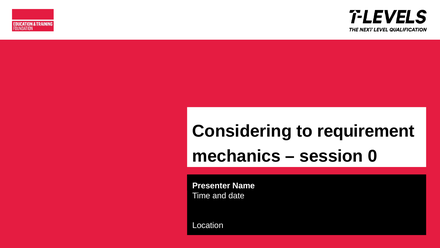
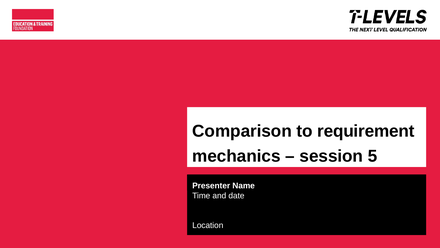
Considering: Considering -> Comparison
0: 0 -> 5
